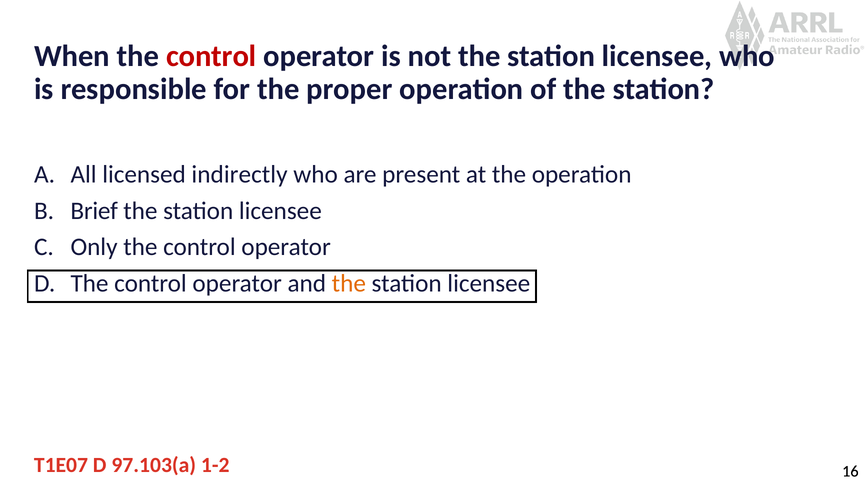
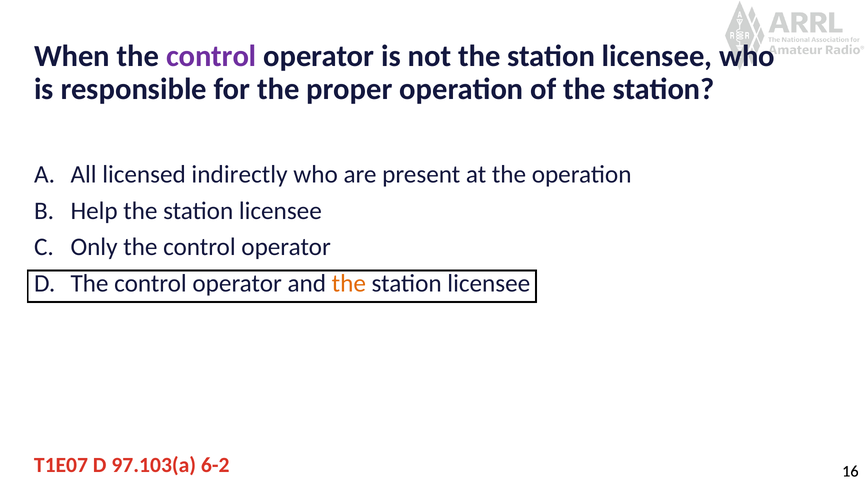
control at (211, 56) colour: red -> purple
Brief: Brief -> Help
1-2: 1-2 -> 6-2
